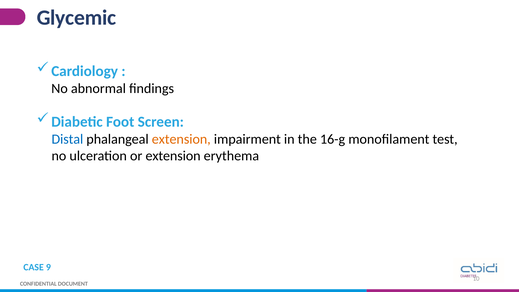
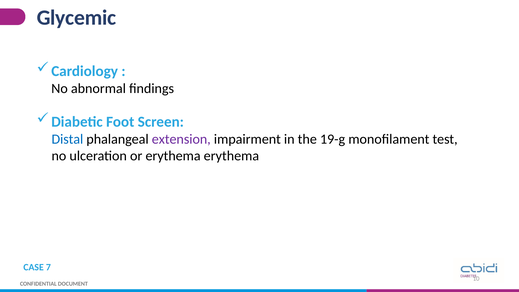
extension at (181, 139) colour: orange -> purple
16-g: 16-g -> 19-g
or extension: extension -> erythema
9: 9 -> 7
